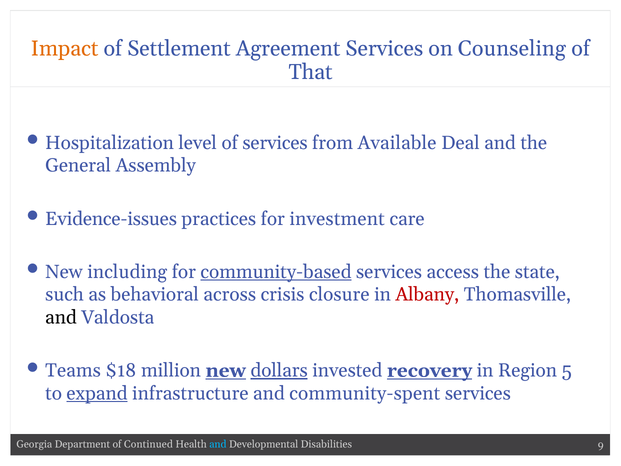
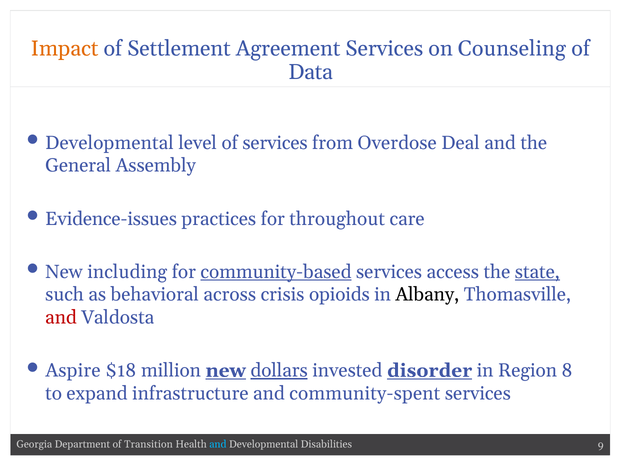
That: That -> Data
Hospitalization at (110, 143): Hospitalization -> Developmental
Available: Available -> Overdose
investment: investment -> throughout
state underline: none -> present
closure: closure -> opioids
Albany colour: red -> black
and at (61, 317) colour: black -> red
Teams: Teams -> Aspire
recovery: recovery -> disorder
5: 5 -> 8
expand underline: present -> none
Continued: Continued -> Transition
